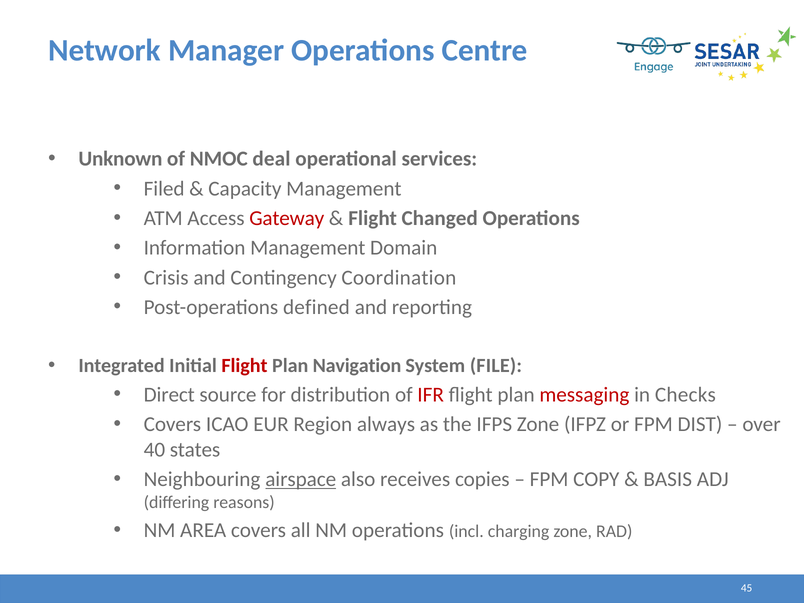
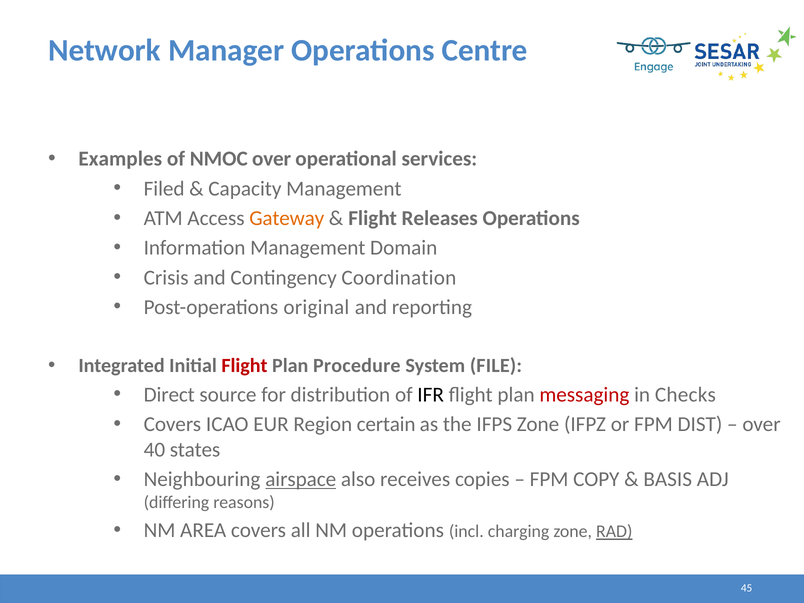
Unknown: Unknown -> Examples
NMOC deal: deal -> over
Gateway colour: red -> orange
Changed: Changed -> Releases
defined: defined -> original
Navigation: Navigation -> Procedure
IFR colour: red -> black
always: always -> certain
RAD underline: none -> present
